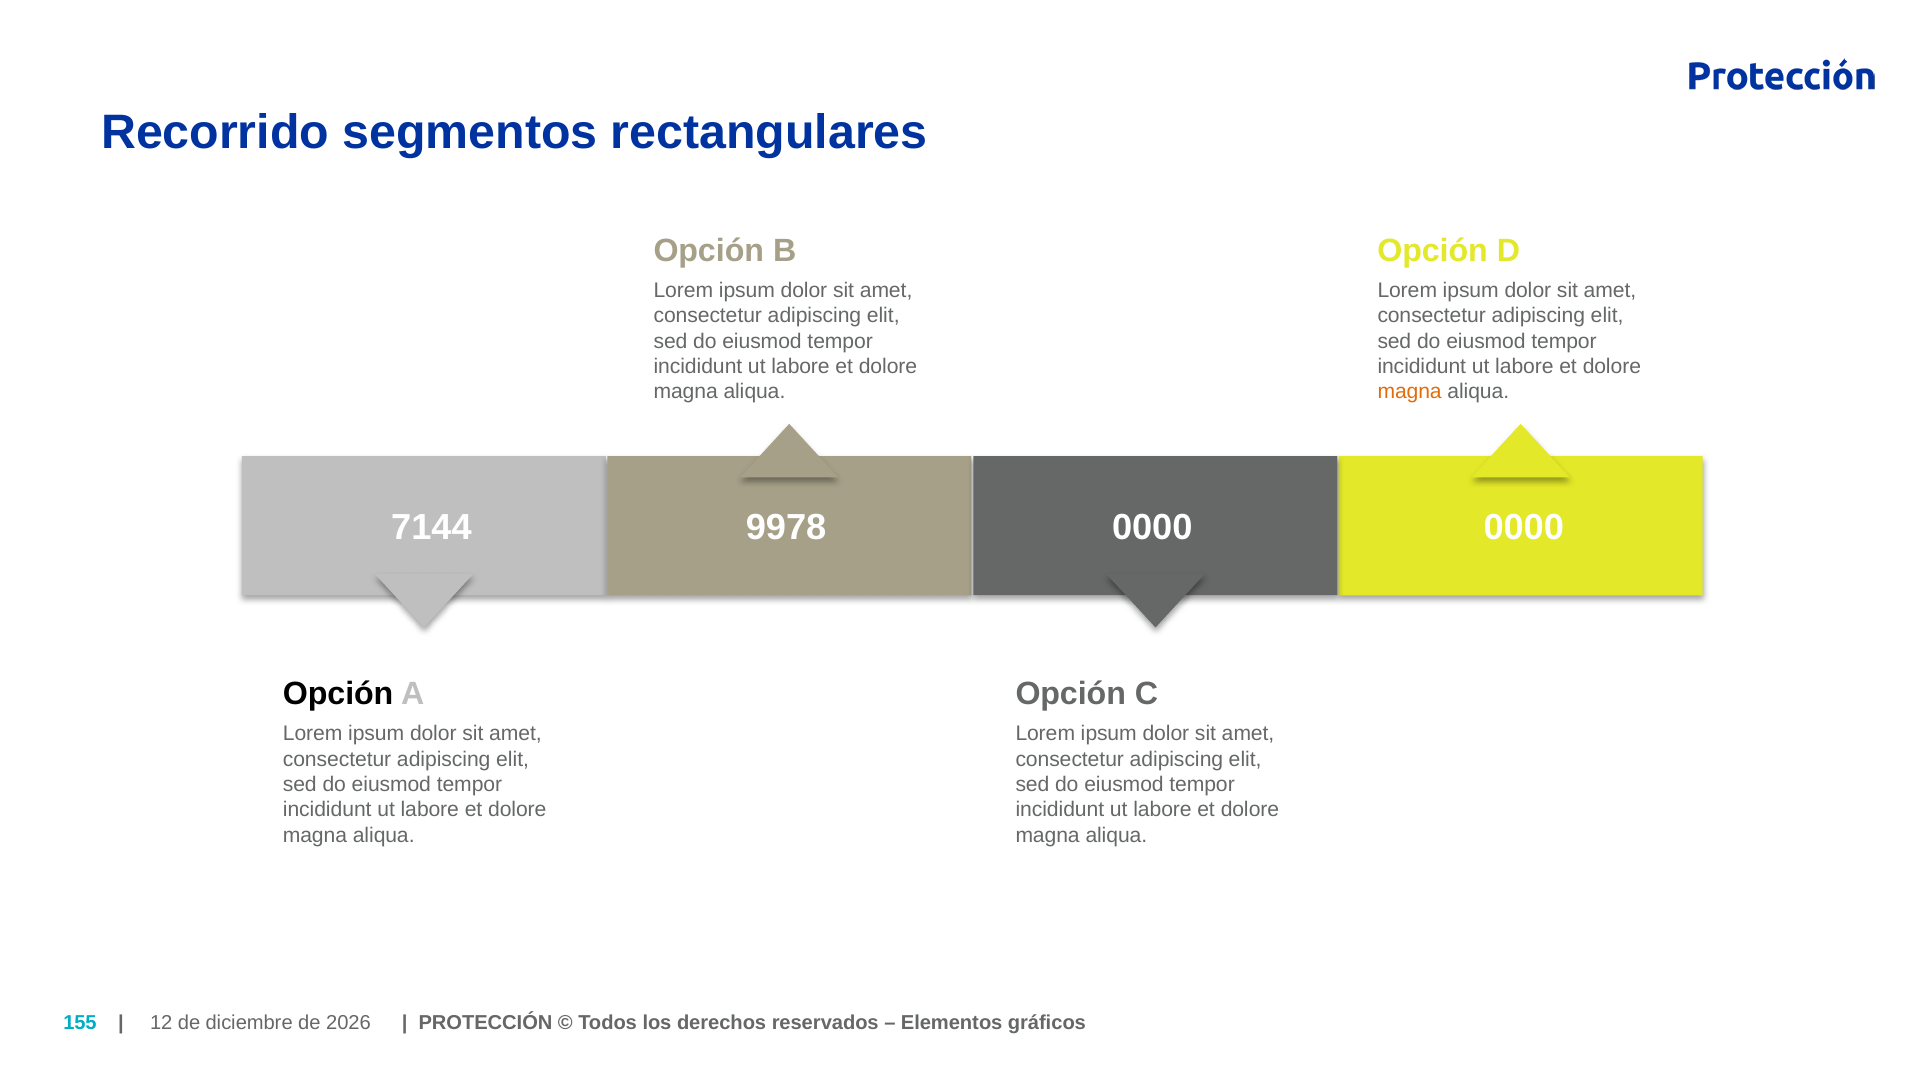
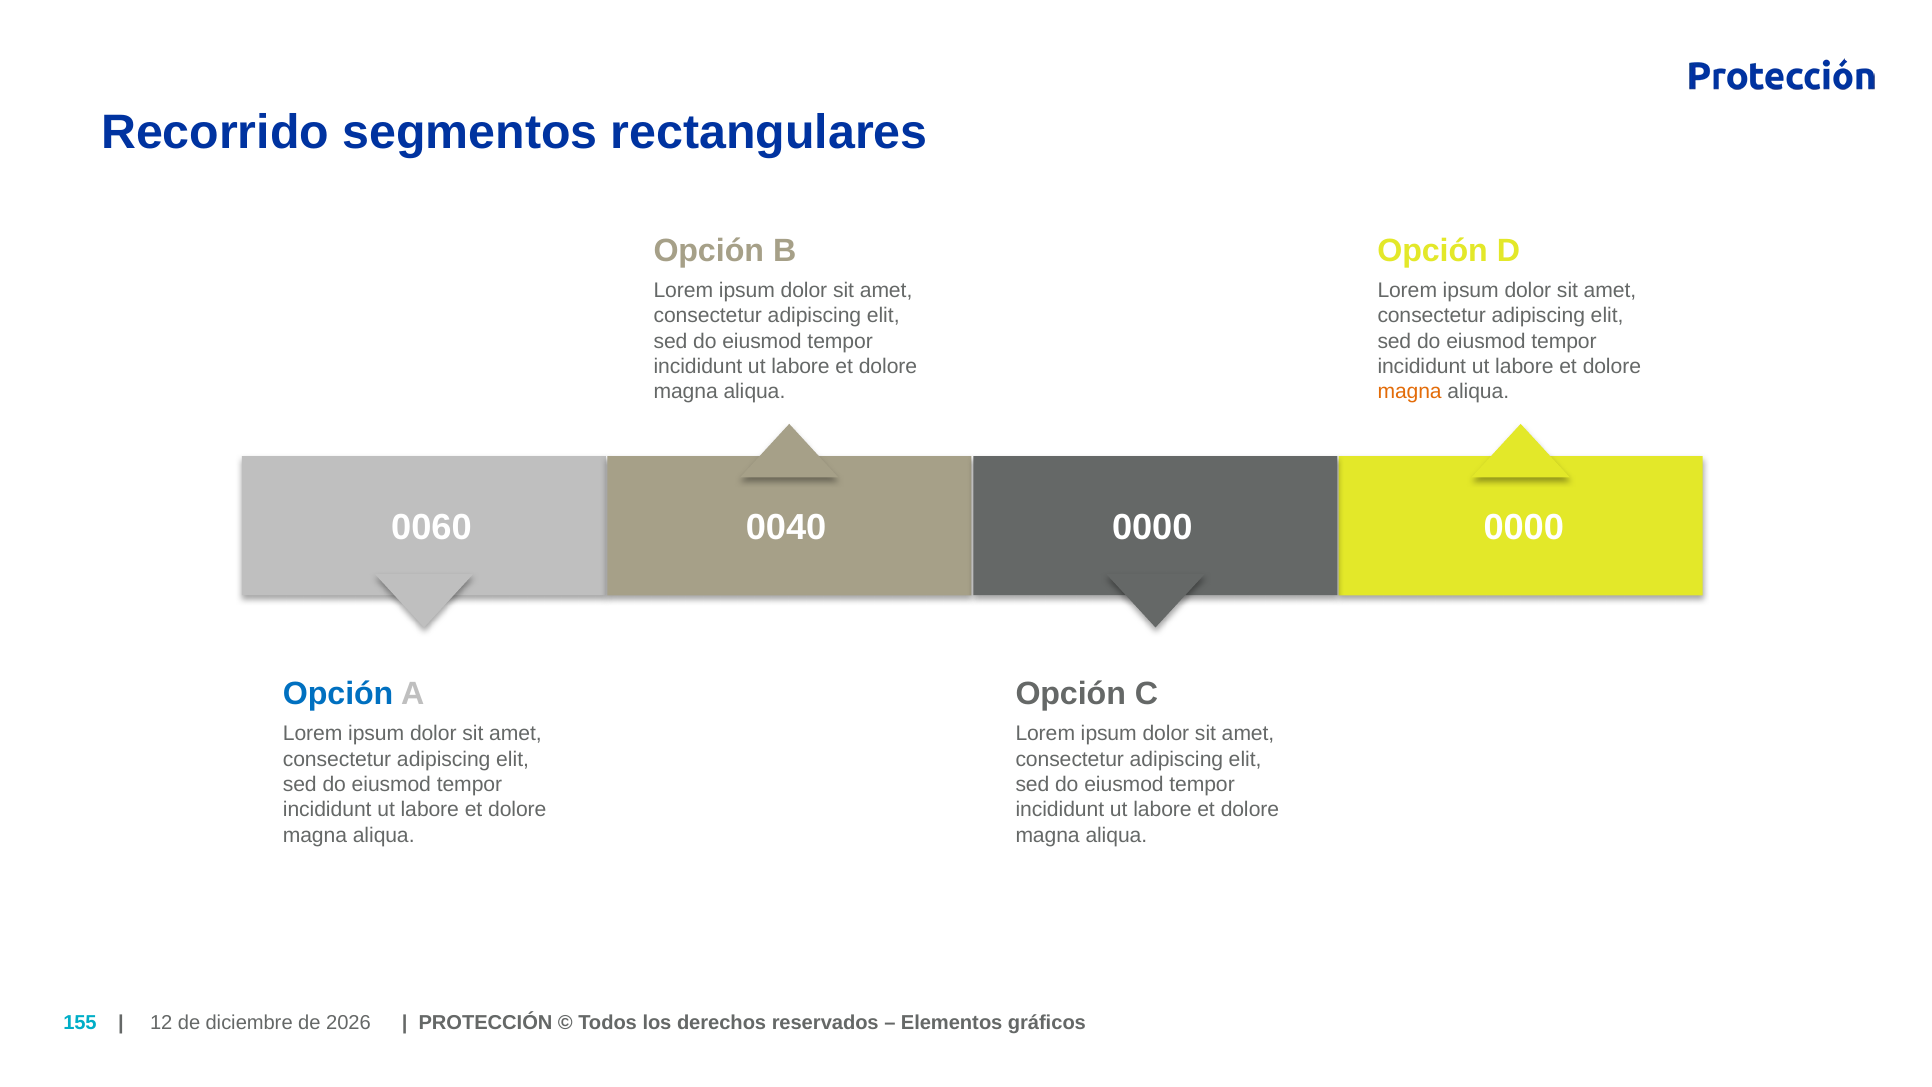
7144: 7144 -> 0060
9978: 9978 -> 0040
Opción at (338, 694) colour: black -> blue
